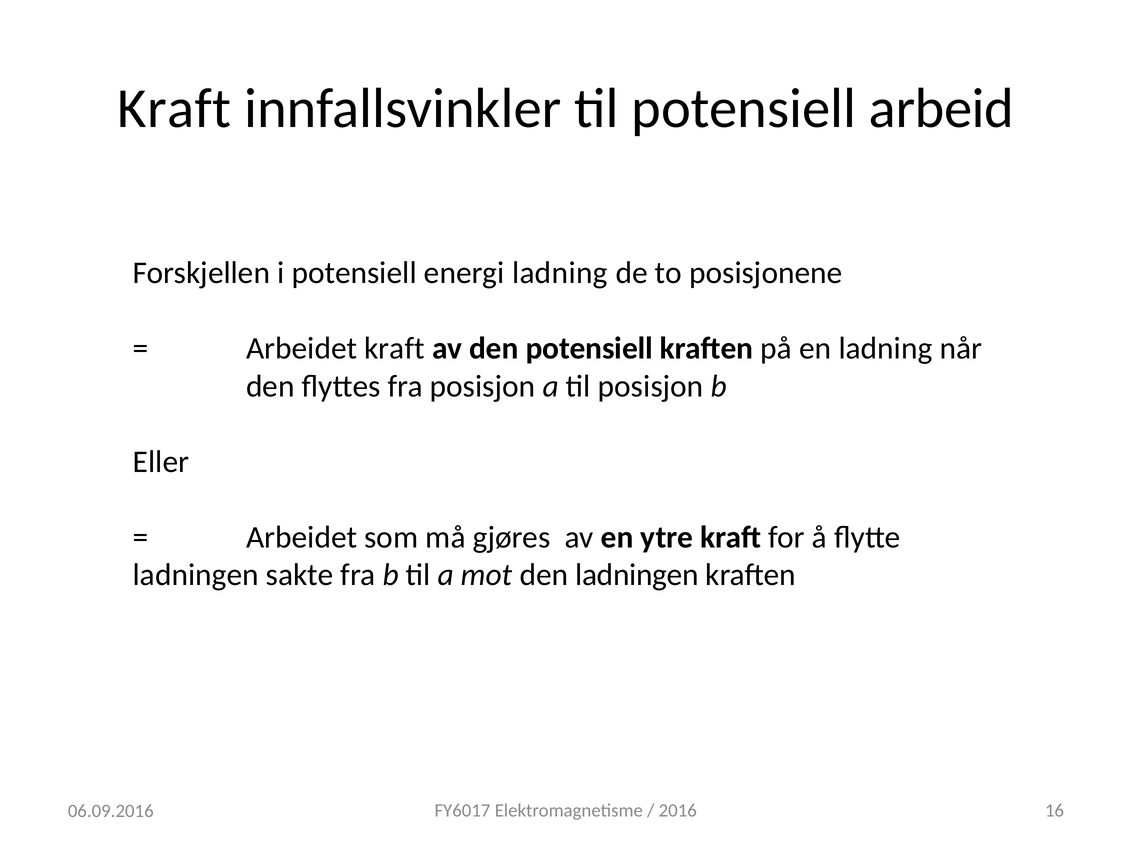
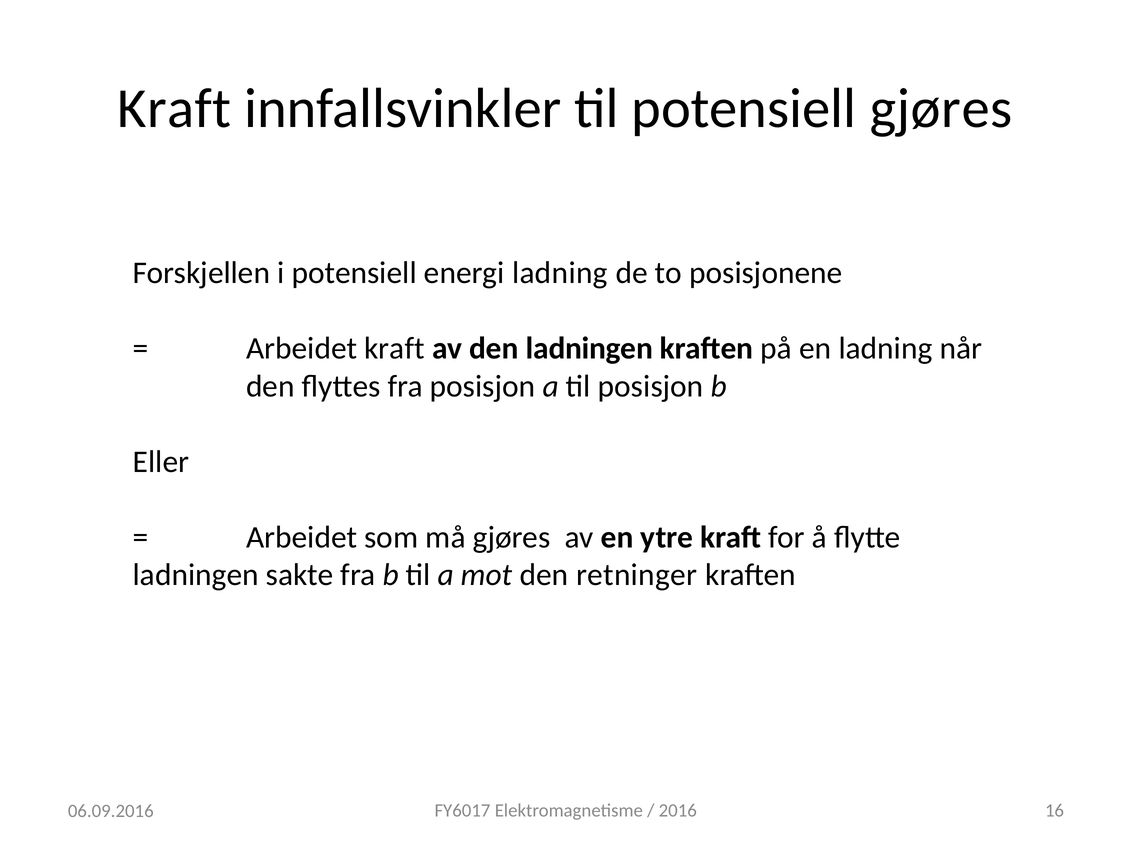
potensiell arbeid: arbeid -> gjøres
den potensiell: potensiell -> ladningen
den ladningen: ladningen -> retninger
